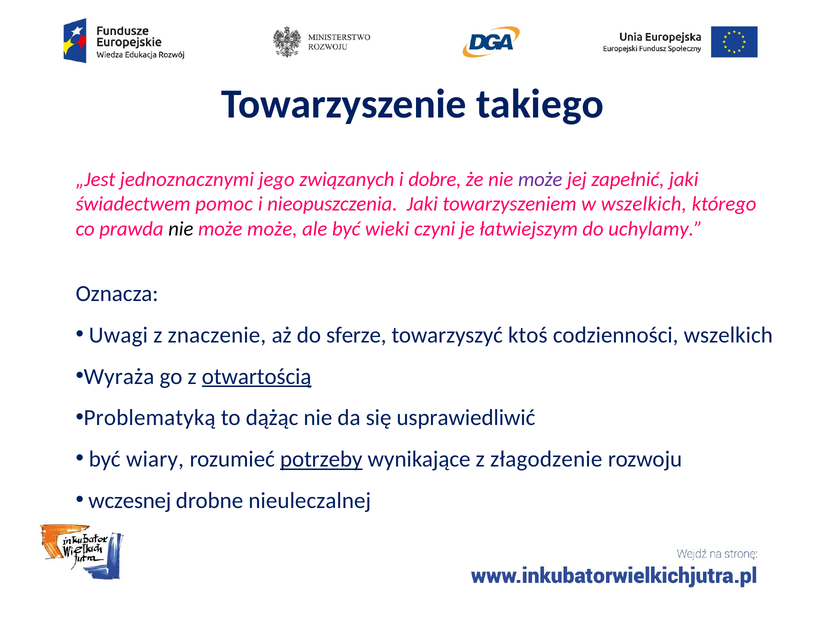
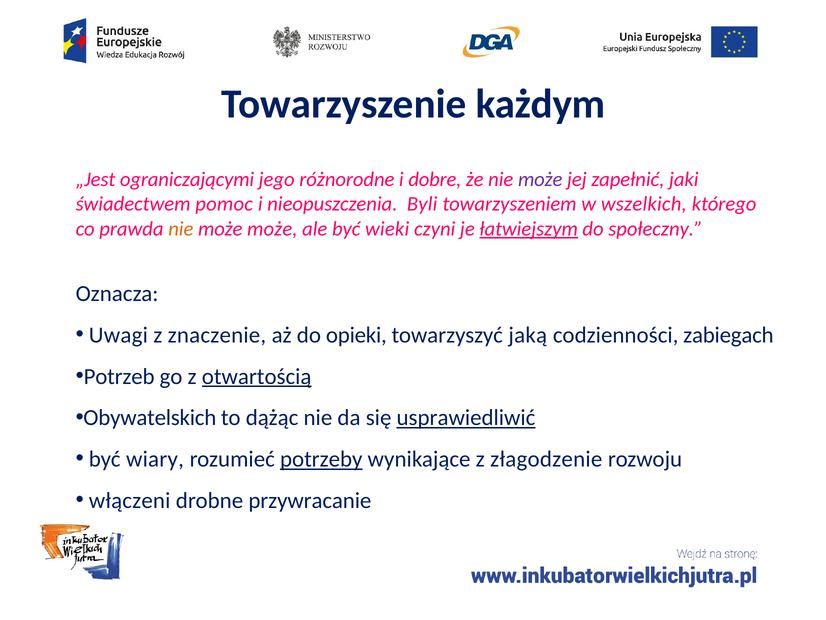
takiego: takiego -> każdym
jednoznacznymi: jednoznacznymi -> ograniczającymi
związanych: związanych -> różnorodne
nieopuszczenia Jaki: Jaki -> Byli
nie at (181, 229) colour: black -> orange
łatwiejszym underline: none -> present
uchylamy: uchylamy -> społeczny
sferze: sferze -> opieki
ktoś: ktoś -> jaką
codzienności wszelkich: wszelkich -> zabiegach
Wyraża: Wyraża -> Potrzeb
Problematyką: Problematyką -> Obywatelskich
usprawiedliwić underline: none -> present
wczesnej: wczesnej -> włączeni
nieuleczalnej: nieuleczalnej -> przywracanie
